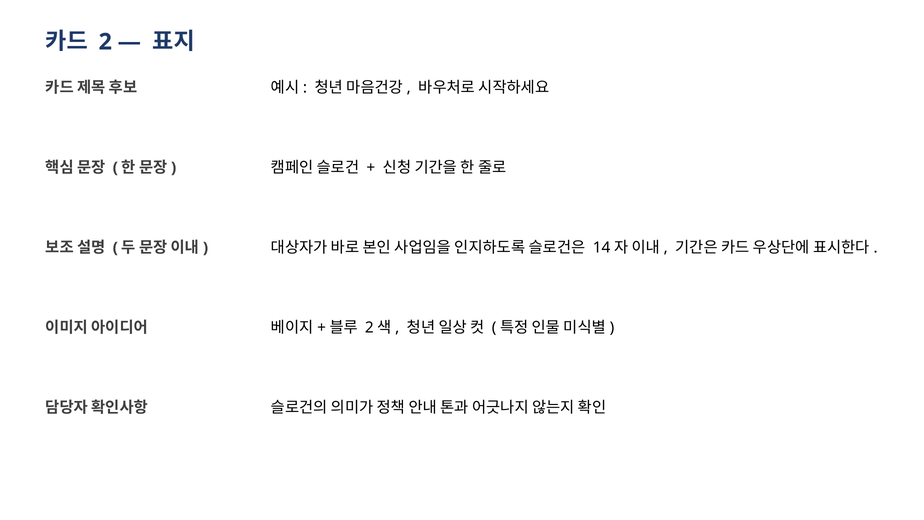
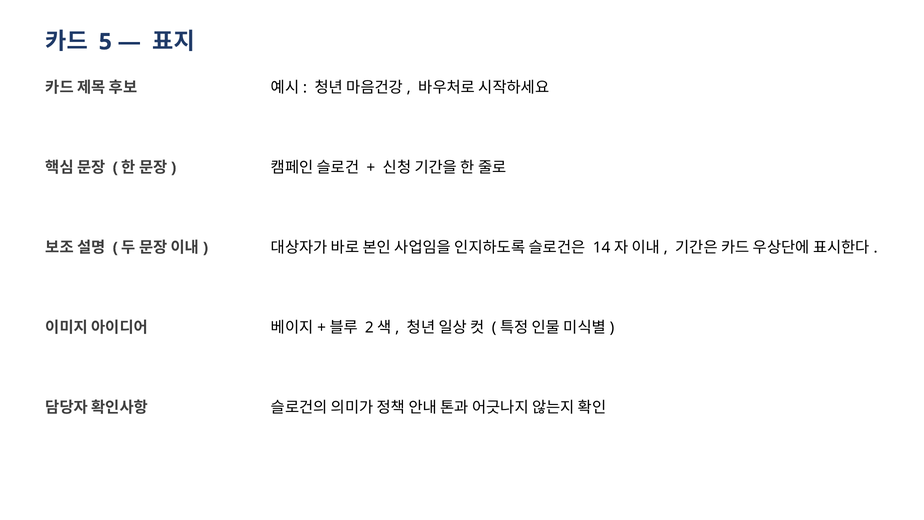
2: 2 -> 5
